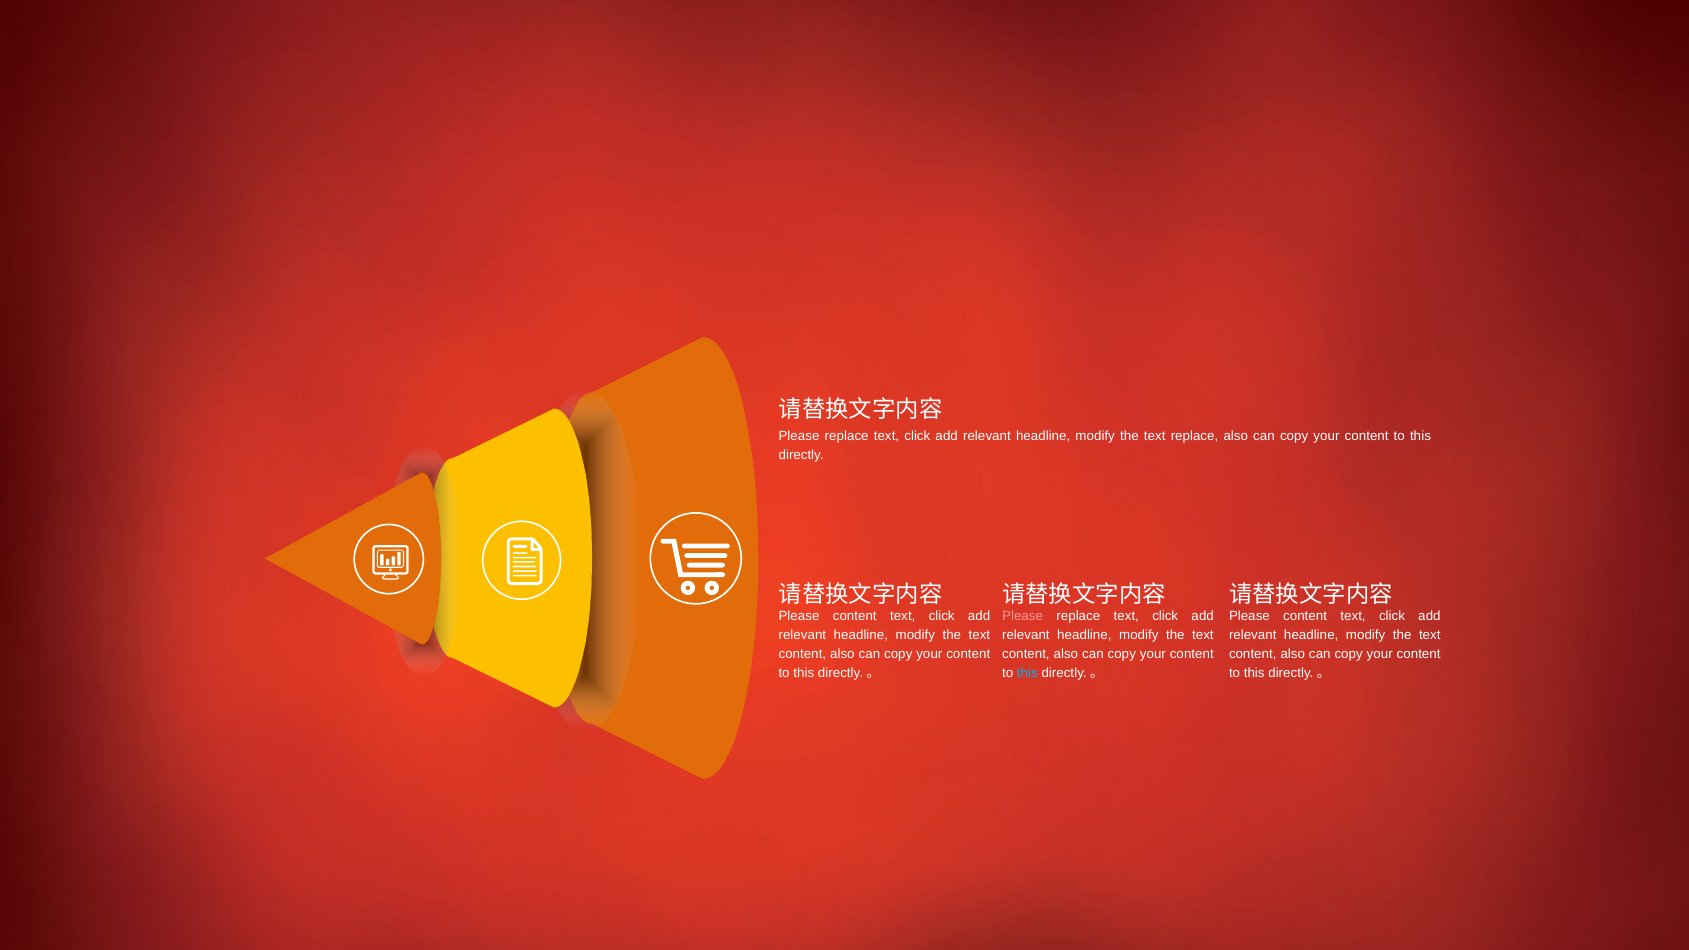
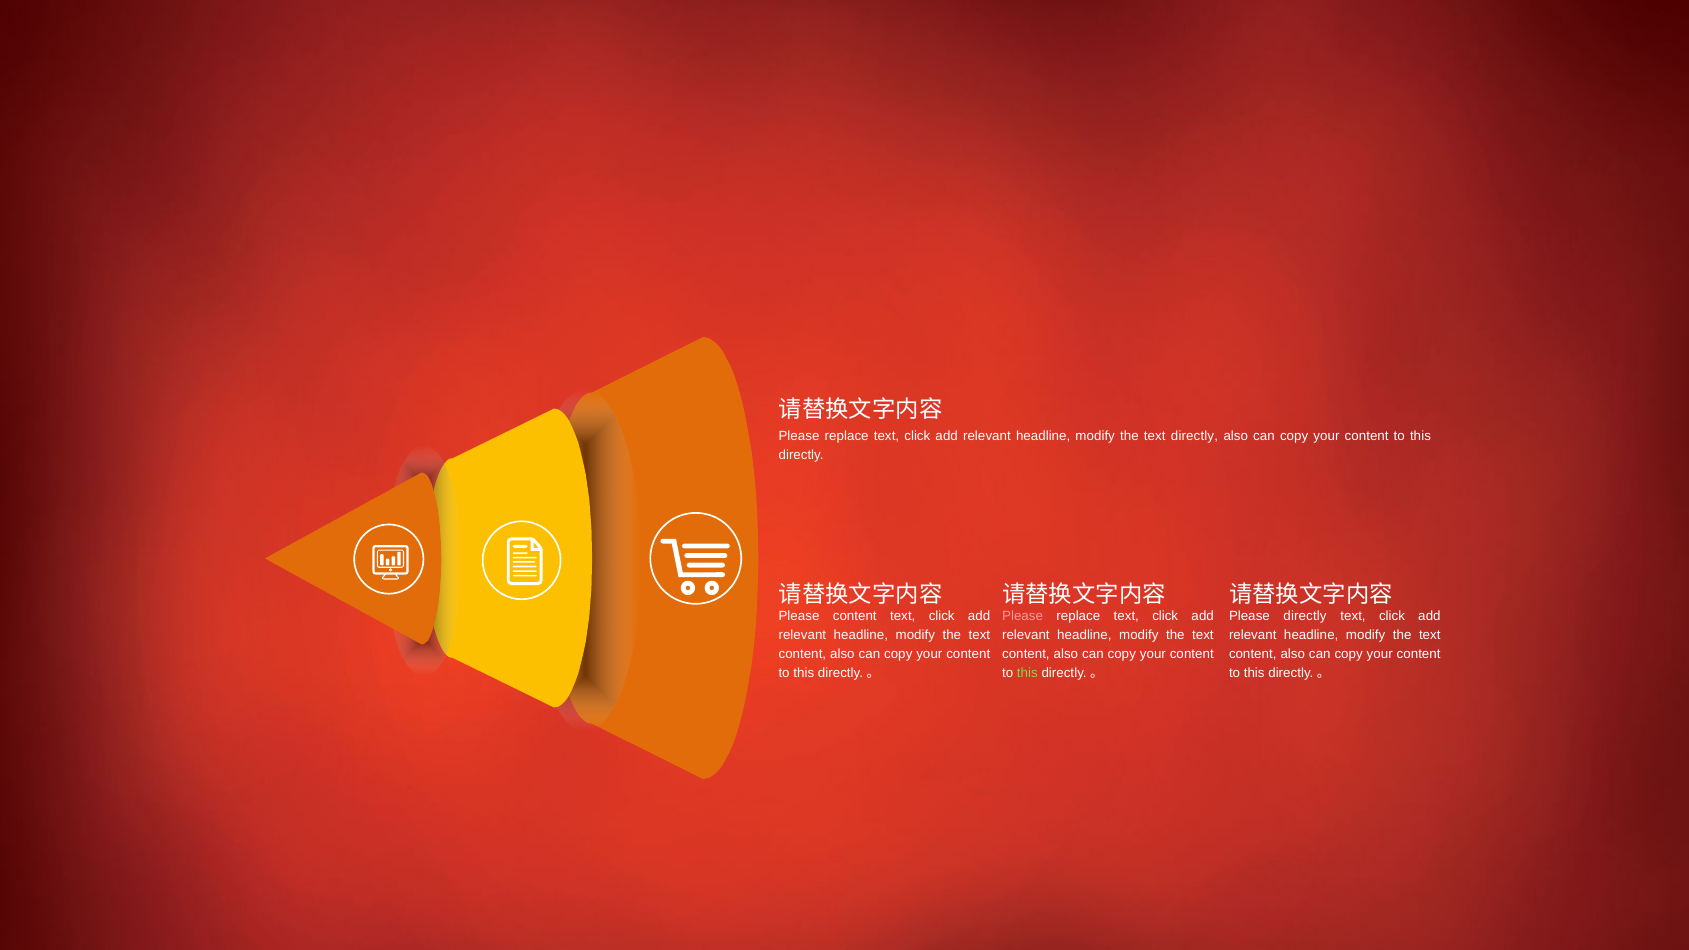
text replace: replace -> directly
content at (1305, 616): content -> directly
this at (1027, 673) colour: light blue -> light green
